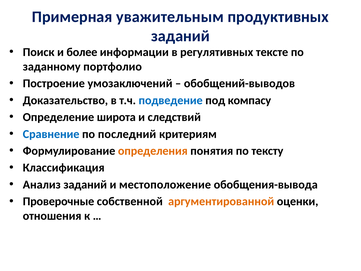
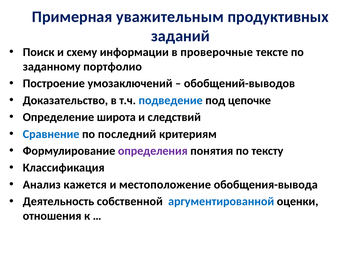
более: более -> схему
регулятивных: регулятивных -> проверочные
компасу: компасу -> цепочке
определения colour: orange -> purple
Анализ заданий: заданий -> кажется
Проверочные: Проверочные -> Деятельность
аргументированной colour: orange -> blue
